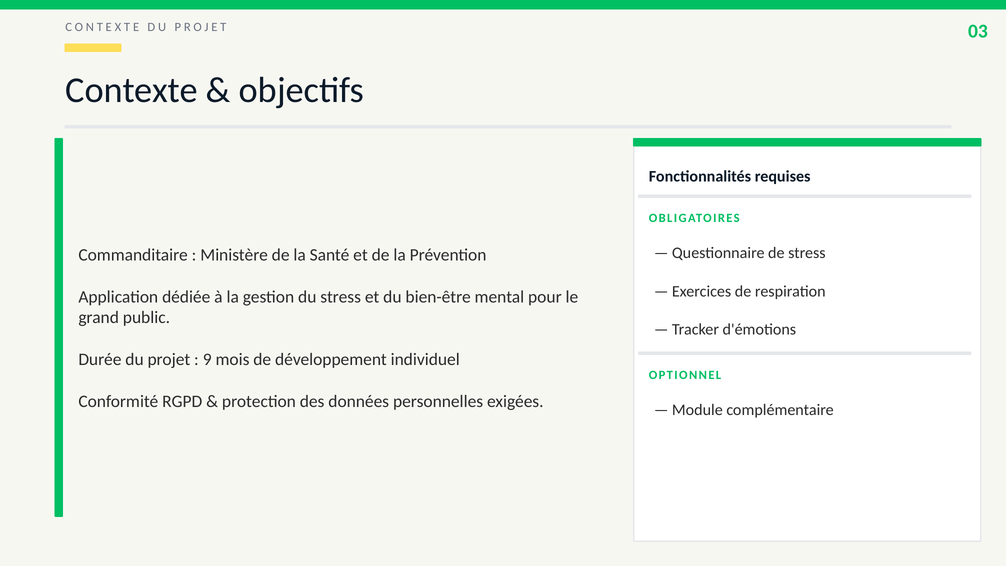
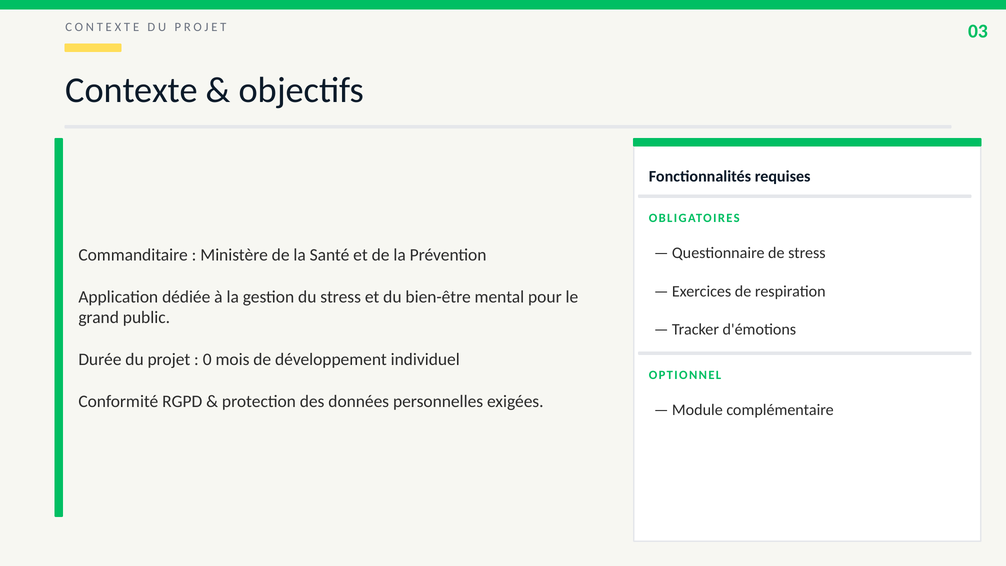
9: 9 -> 0
